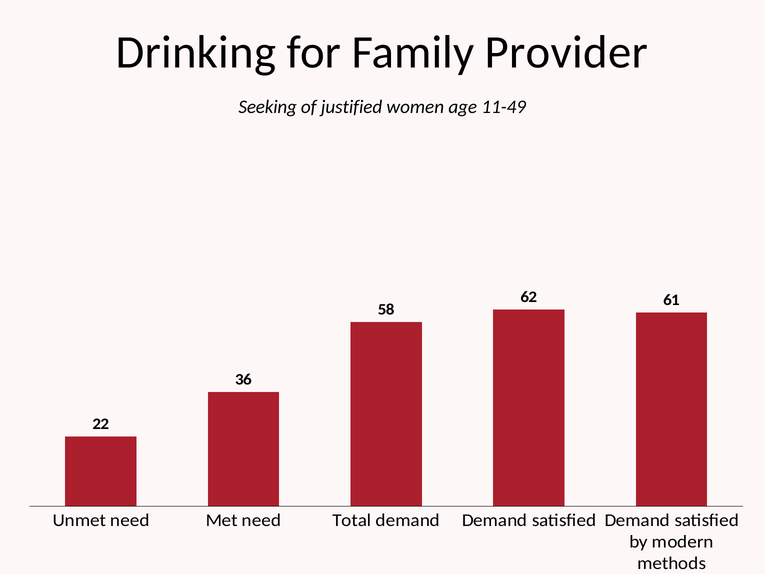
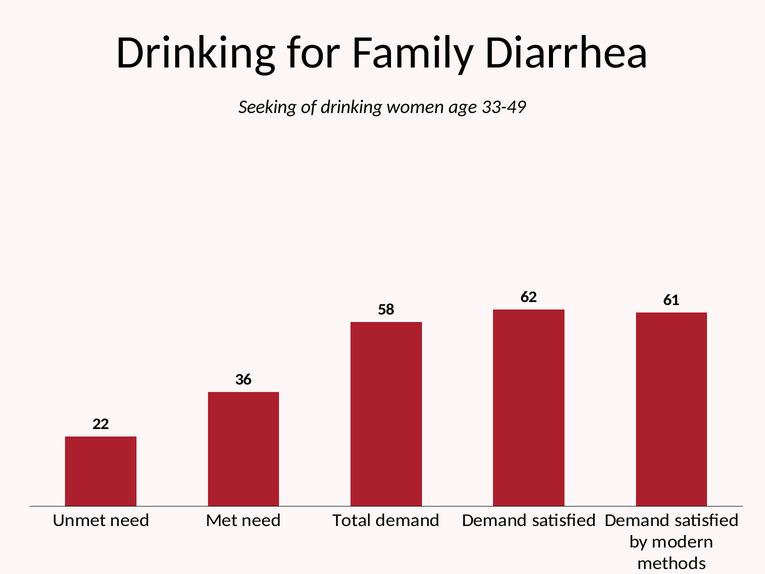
Provider: Provider -> Diarrhea
of justified: justified -> drinking
11-49: 11-49 -> 33-49
